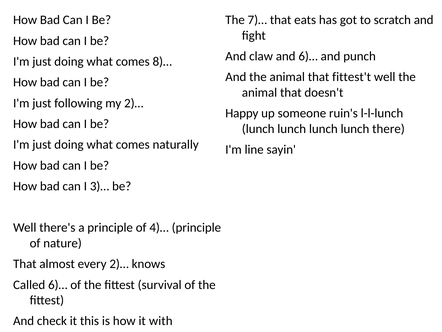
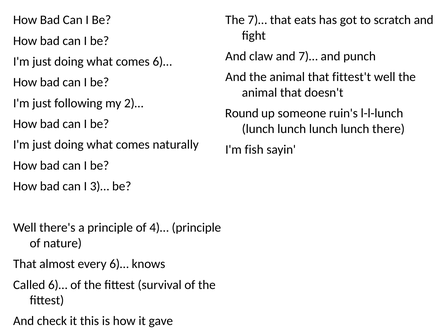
and 6)…: 6)… -> 7)…
comes 8)…: 8)… -> 6)…
Happy: Happy -> Round
line: line -> fish
every 2)…: 2)… -> 6)…
with: with -> gave
